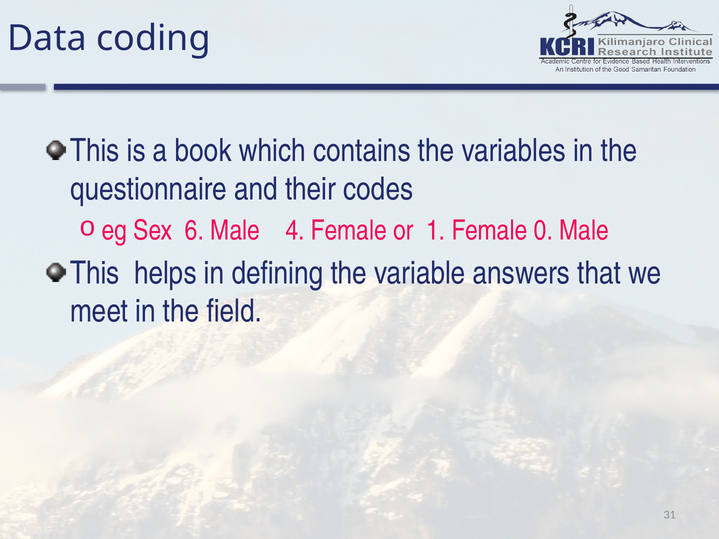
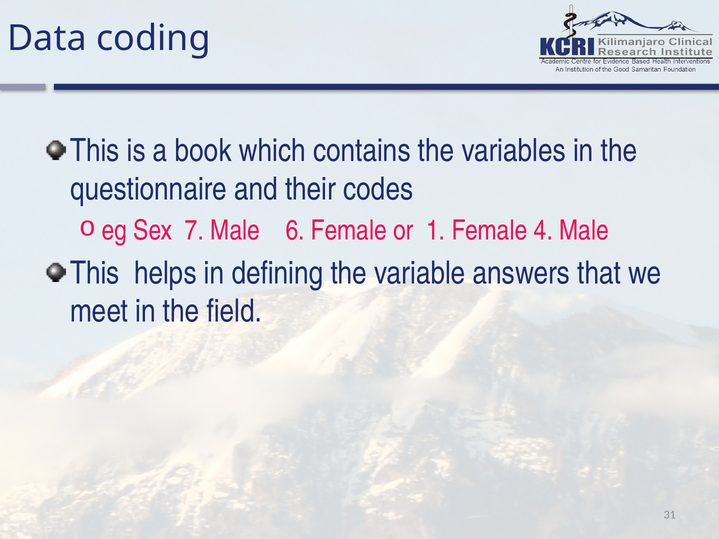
6: 6 -> 7
4: 4 -> 6
0: 0 -> 4
